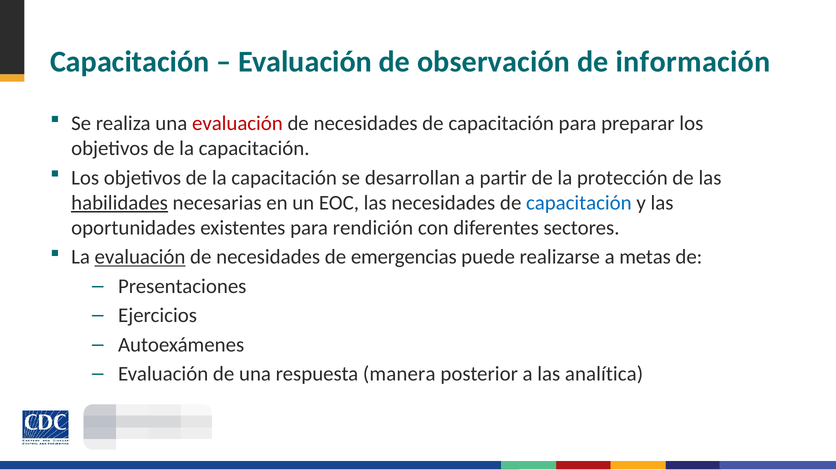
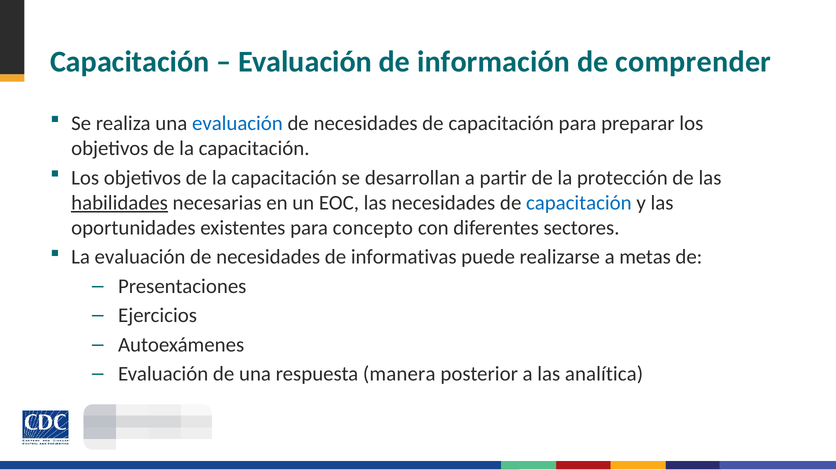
observación: observación -> información
información: información -> comprender
evaluación at (237, 123) colour: red -> blue
rendición: rendición -> concepto
evaluación at (140, 257) underline: present -> none
emergencias: emergencias -> informativas
